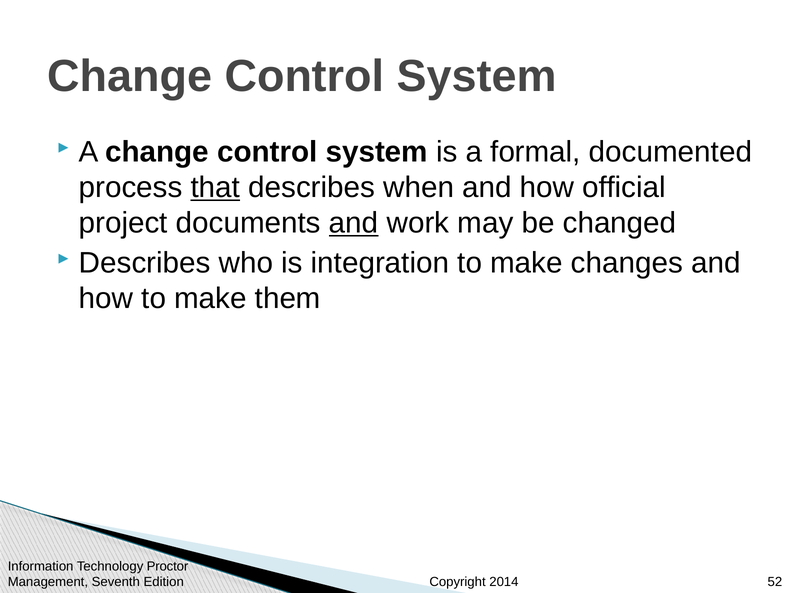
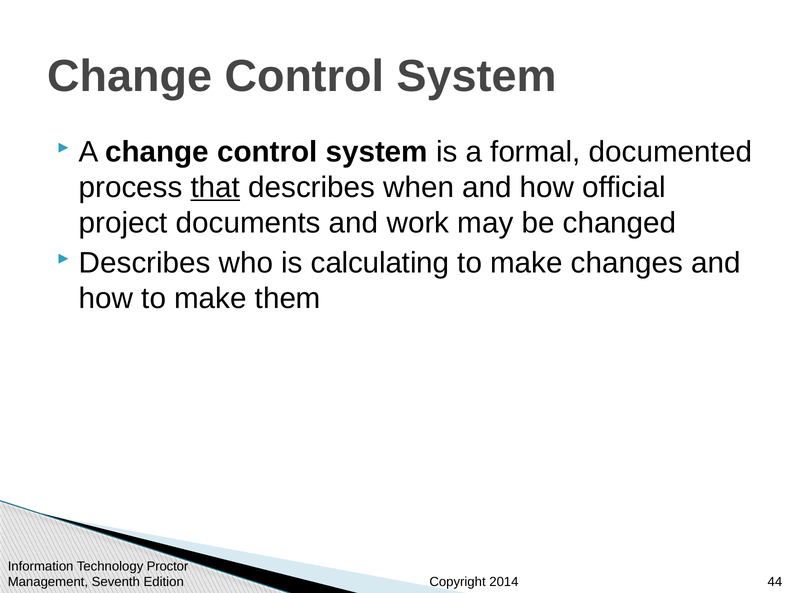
and at (354, 223) underline: present -> none
integration: integration -> calculating
52: 52 -> 44
